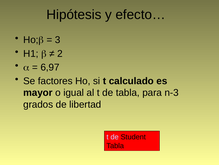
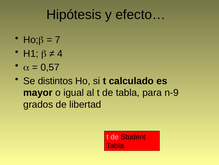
3: 3 -> 7
2: 2 -> 4
6,97: 6,97 -> 0,57
factores: factores -> distintos
n-3: n-3 -> n-9
